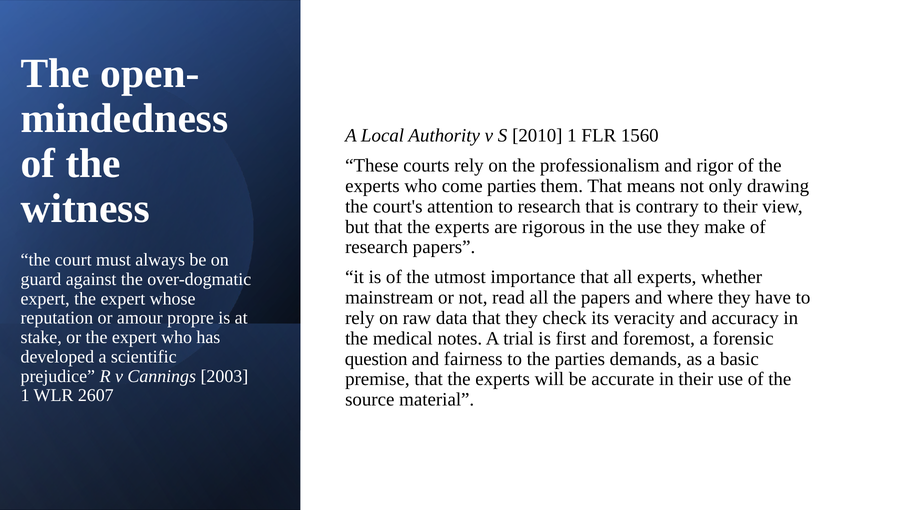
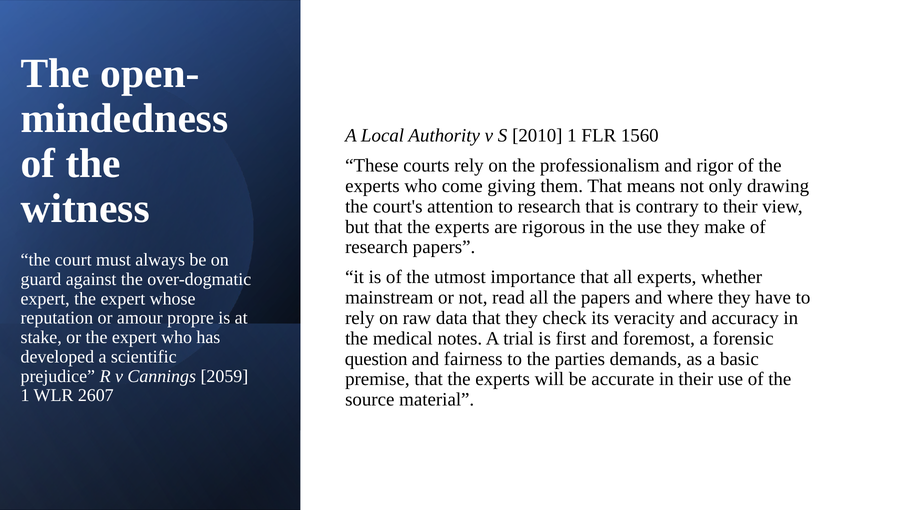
come parties: parties -> giving
2003: 2003 -> 2059
